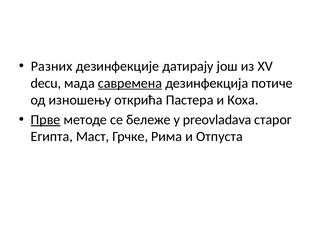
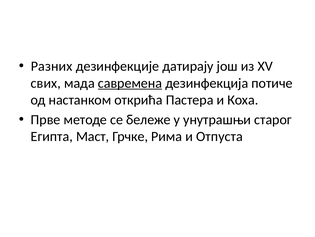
decu: decu -> свих
изношењу: изношењу -> настанком
Прве underline: present -> none
preovladava: preovladava -> унутрашњи
